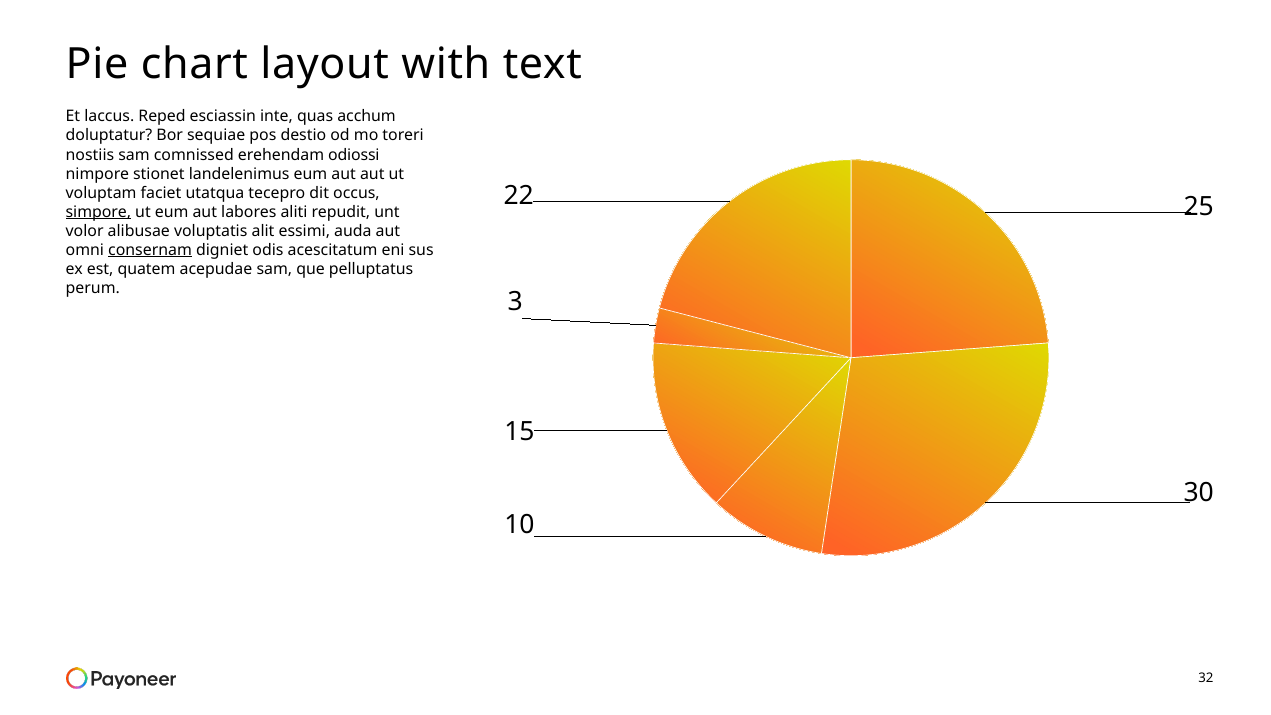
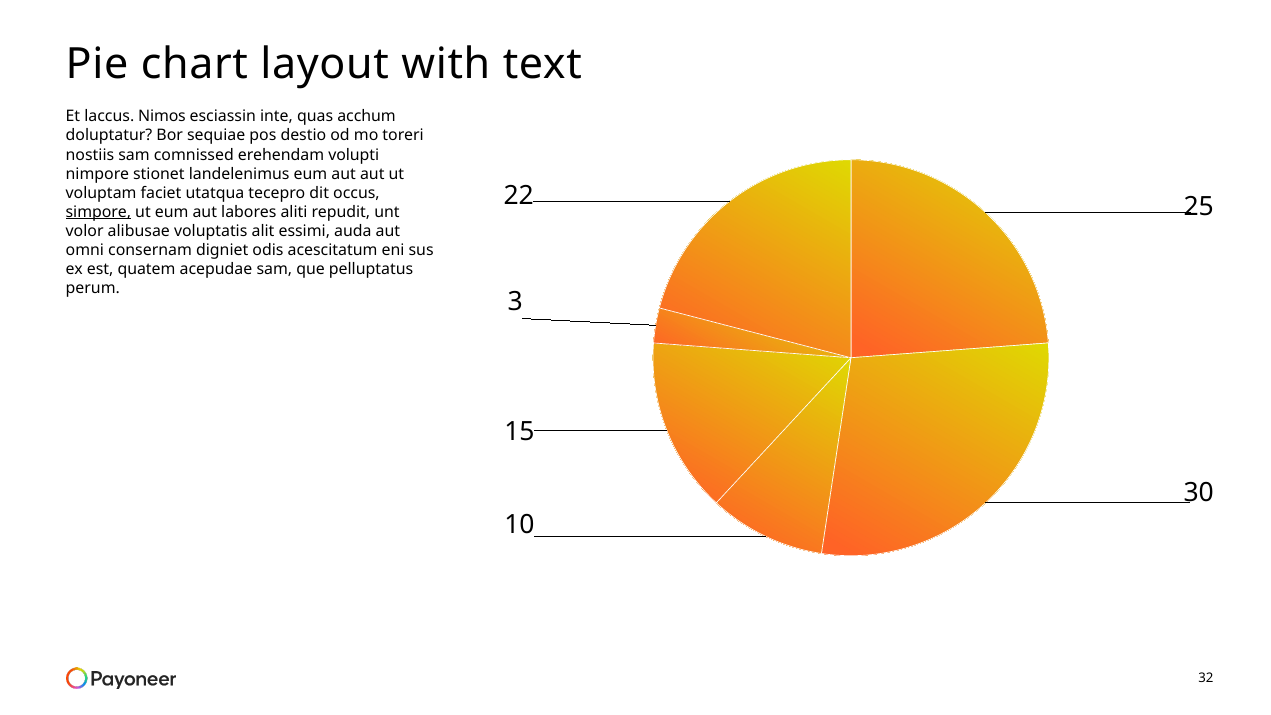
Reped: Reped -> Nimos
odiossi: odiossi -> volupti
consernam underline: present -> none
